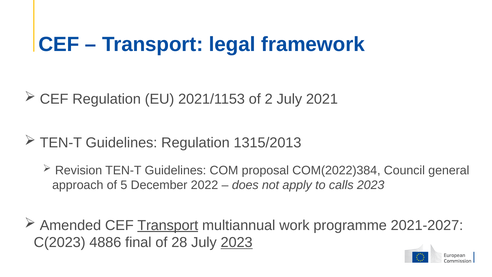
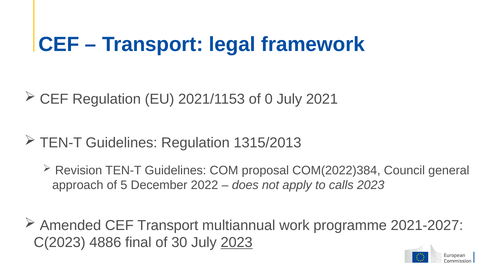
2: 2 -> 0
Transport at (168, 225) underline: present -> none
28: 28 -> 30
